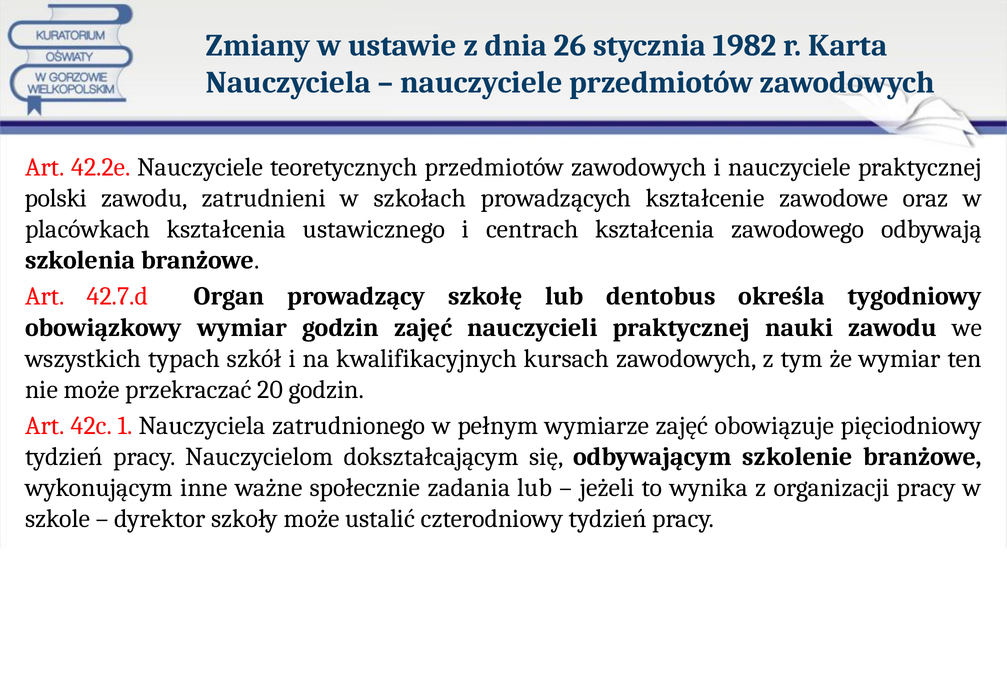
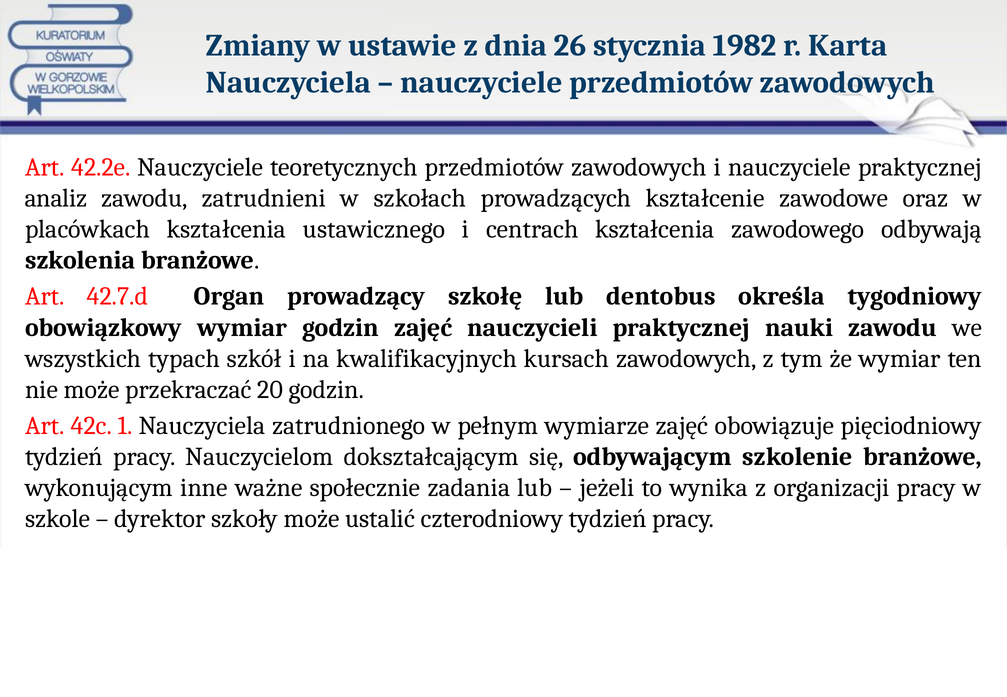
polski: polski -> analiz
